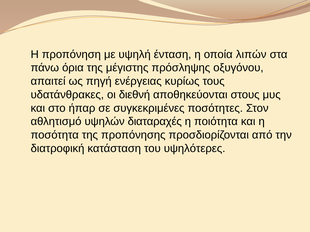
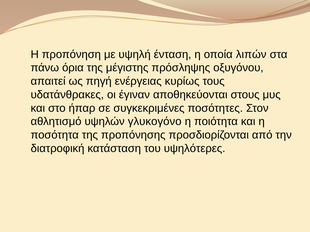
διεθνή: διεθνή -> έγιναν
διαταραχές: διαταραχές -> γλυκογόνο
